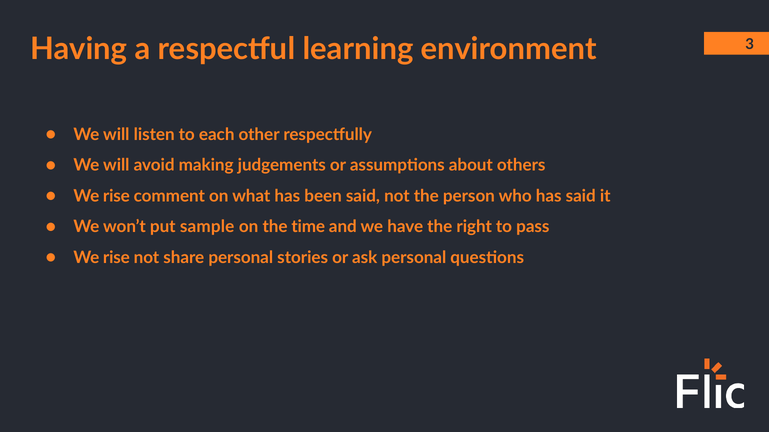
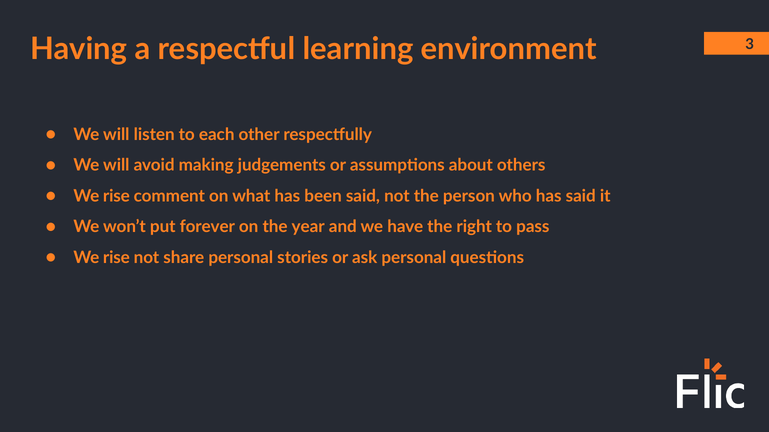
sample: sample -> forever
time: time -> year
